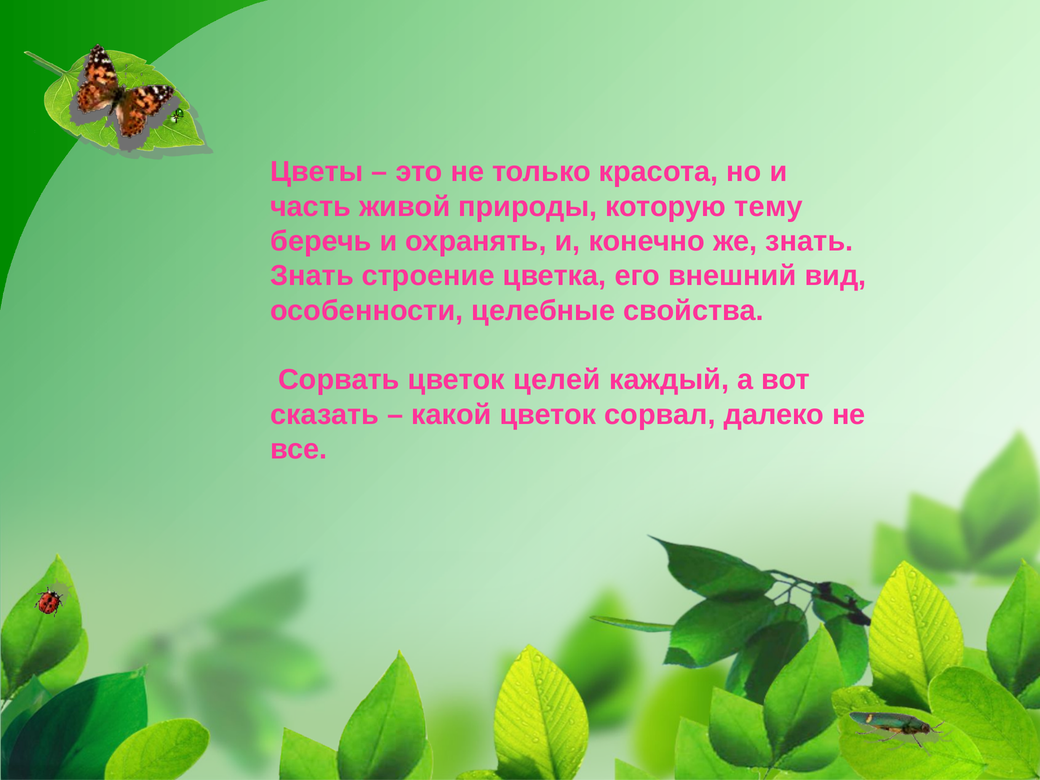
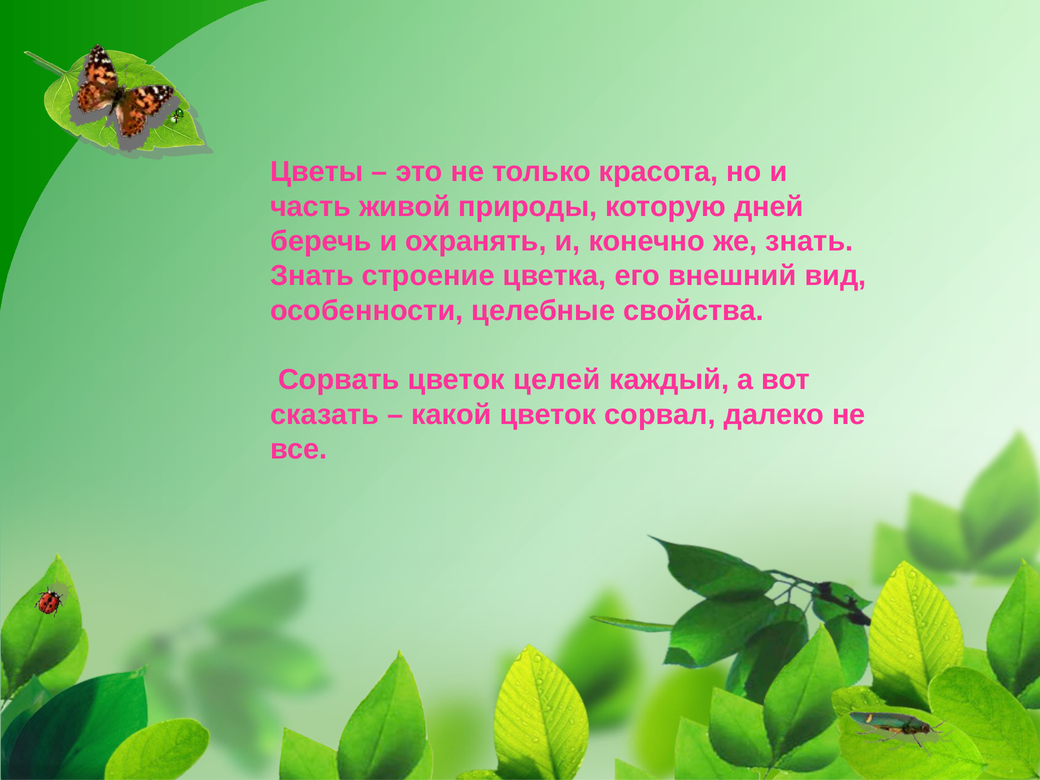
тему: тему -> дней
